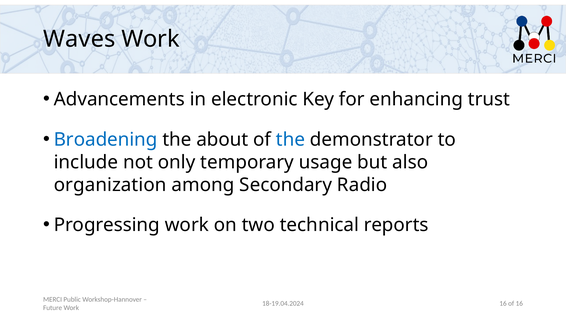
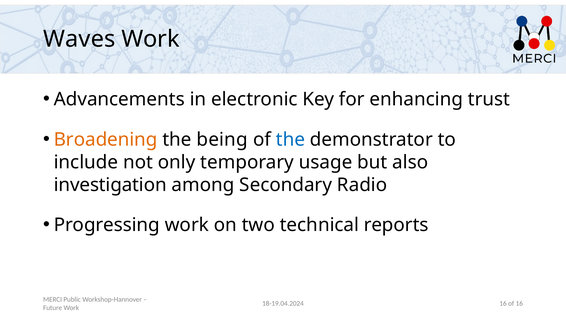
Broadening colour: blue -> orange
about: about -> being
organization: organization -> investigation
